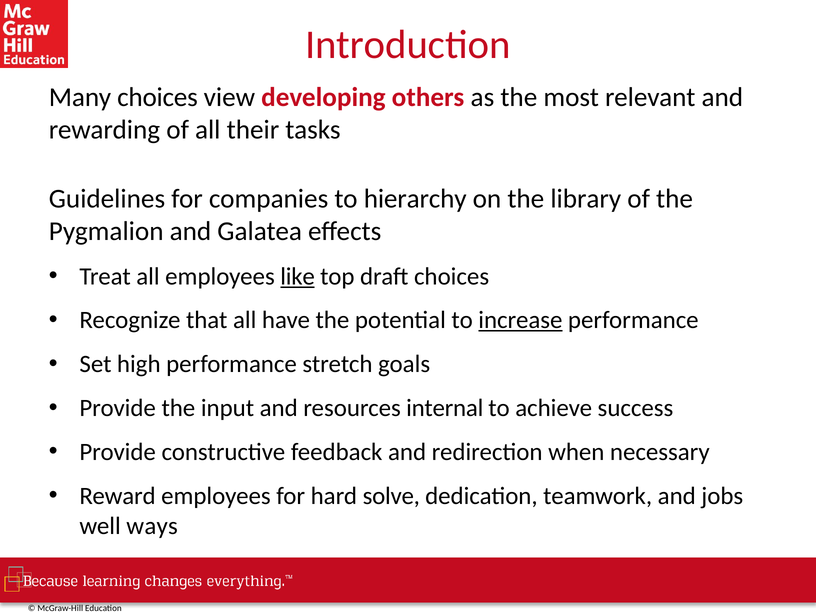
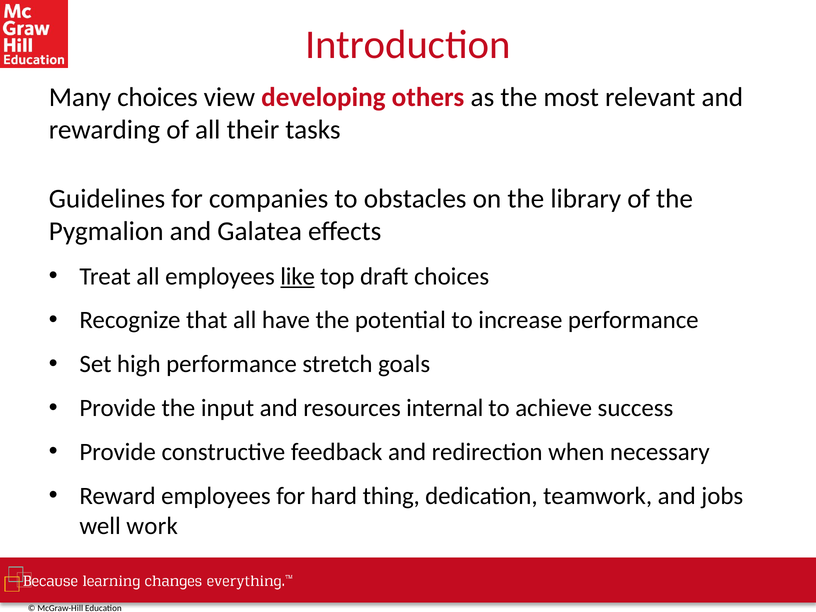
hierarchy: hierarchy -> obstacles
increase underline: present -> none
solve: solve -> thing
ways: ways -> work
